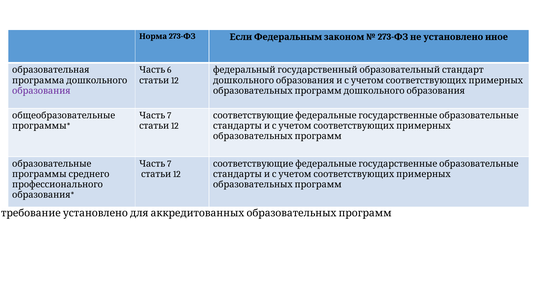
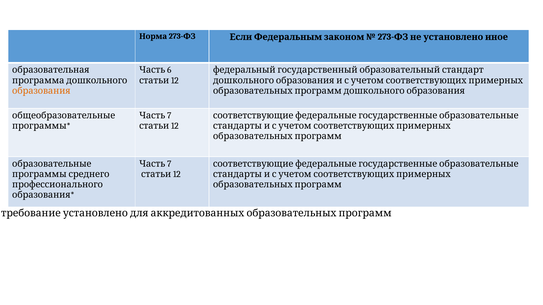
образования at (41, 91) colour: purple -> orange
